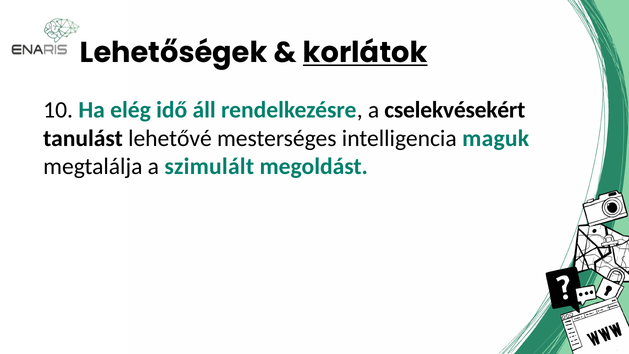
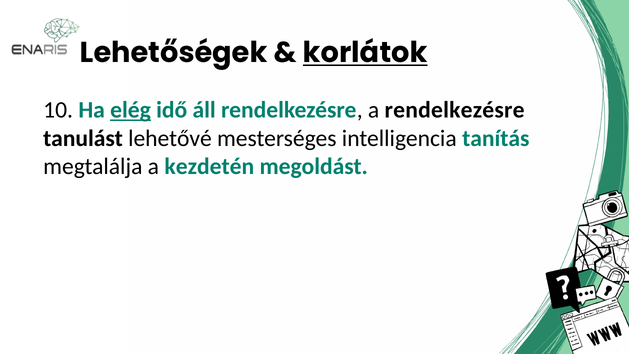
elég underline: none -> present
a cselekvésekért: cselekvésekért -> rendelkezésre
maguk: maguk -> tanítás
szimulált: szimulált -> kezdetén
